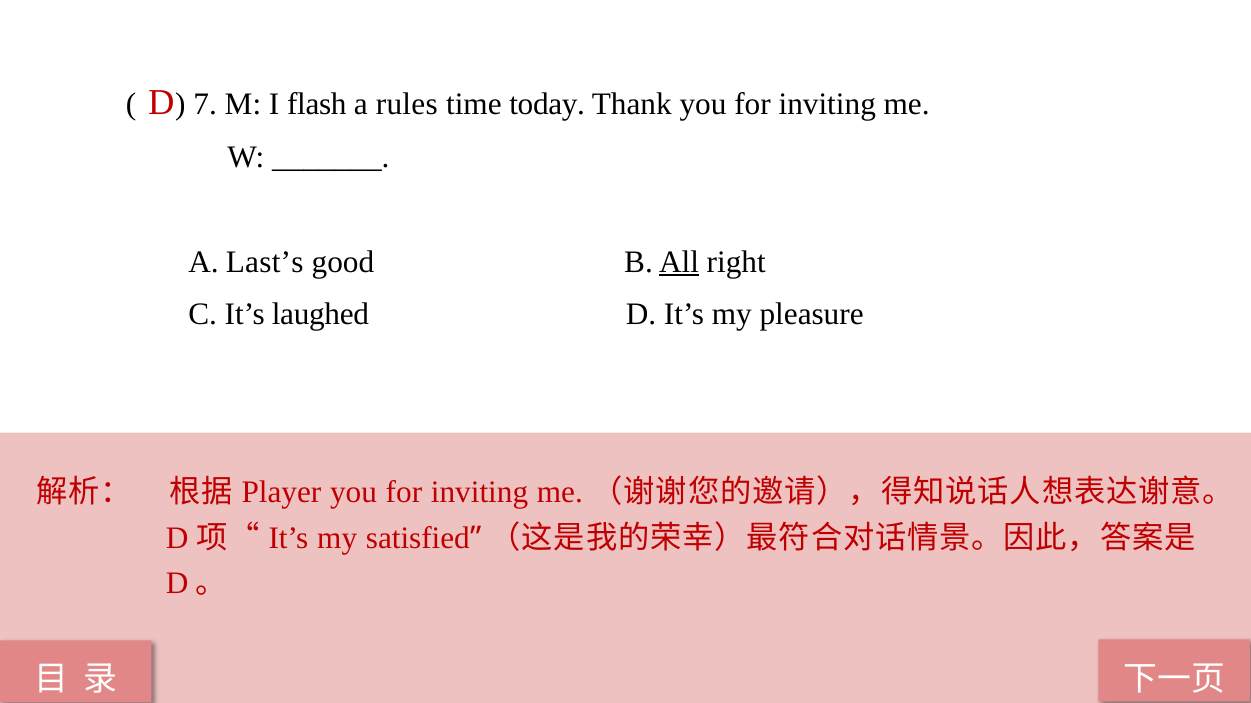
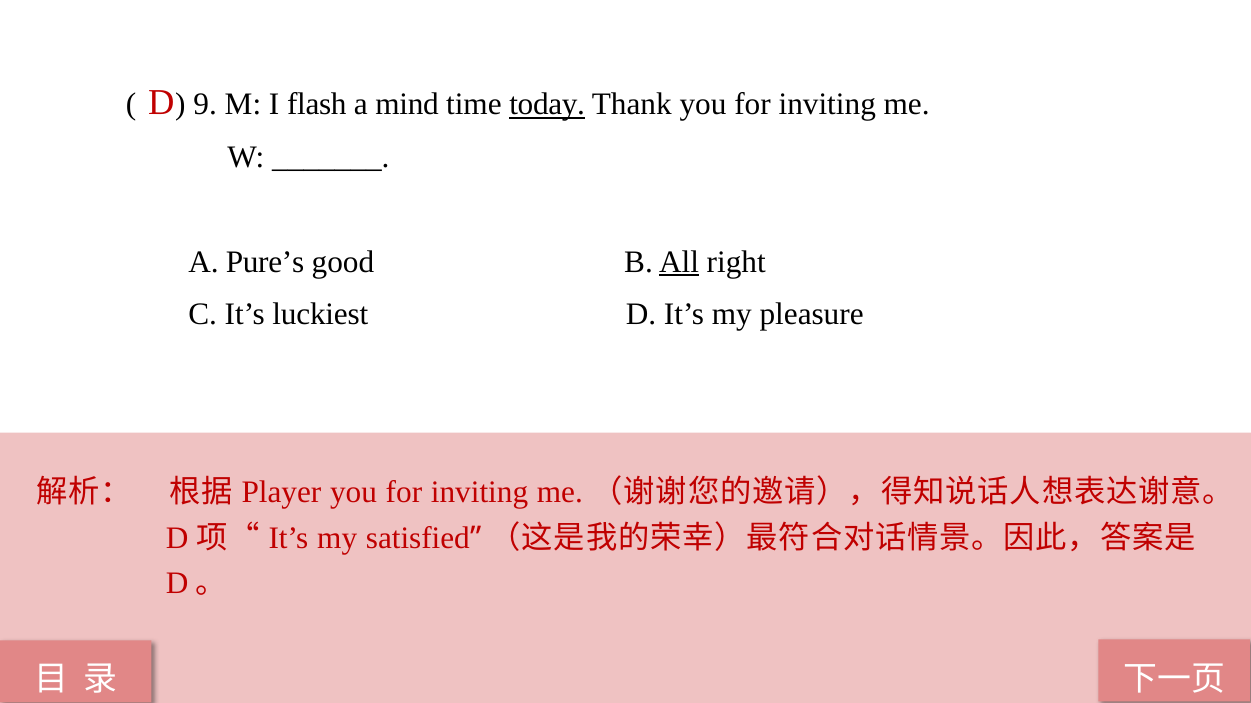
7: 7 -> 9
rules: rules -> mind
today underline: none -> present
Last’s: Last’s -> Pure’s
laughed: laughed -> luckiest
